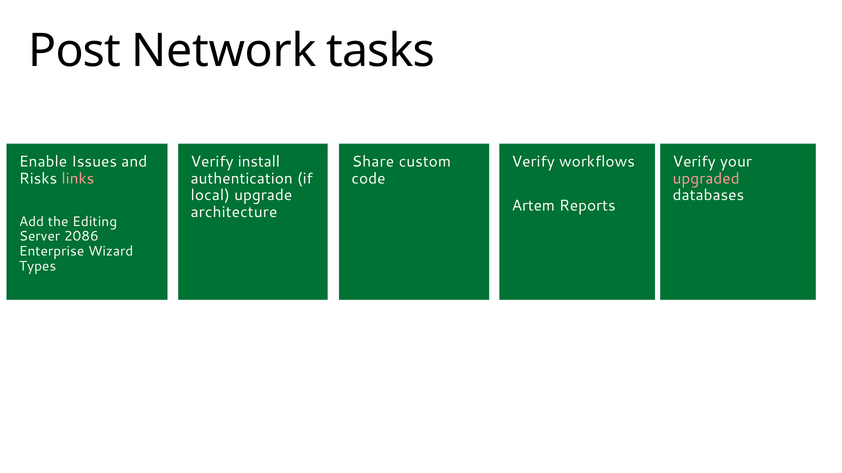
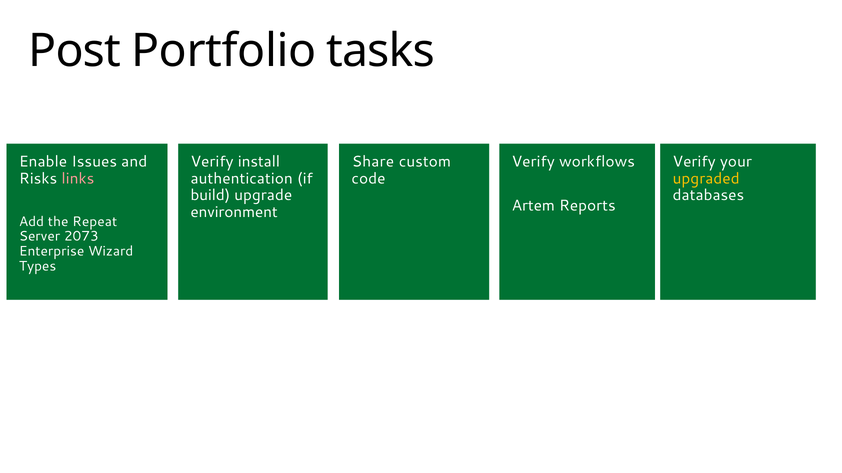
Network: Network -> Portfolio
upgraded colour: pink -> yellow
local: local -> build
architecture: architecture -> environment
Editing: Editing -> Repeat
2086: 2086 -> 2073
